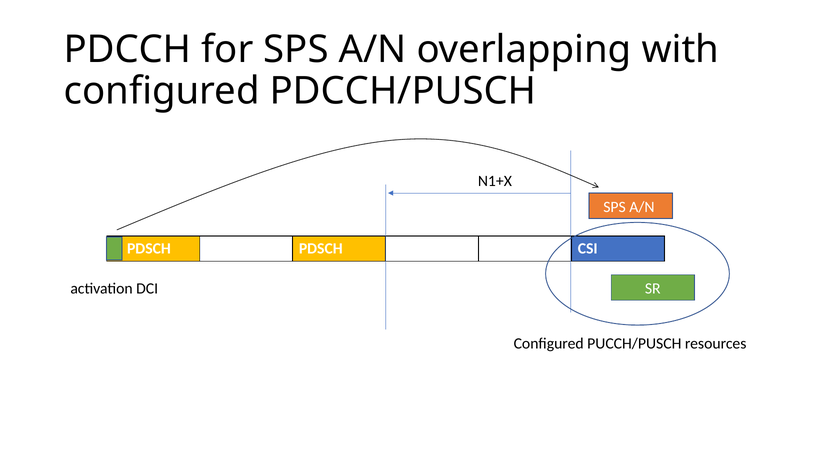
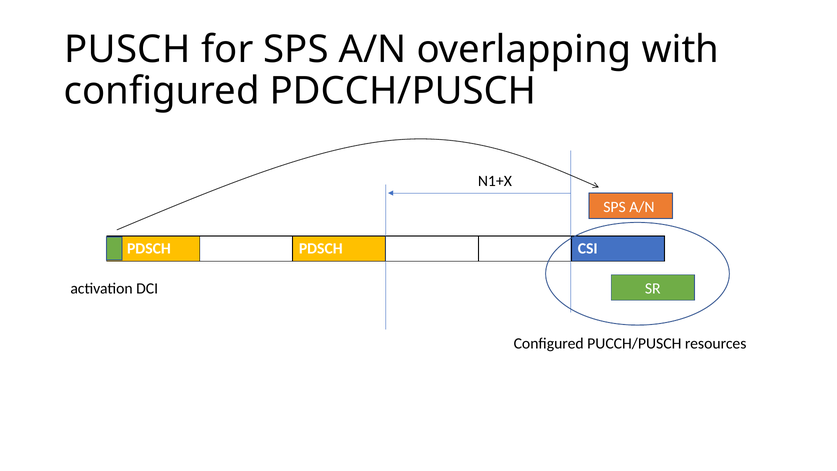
PDCCH: PDCCH -> PUSCH
